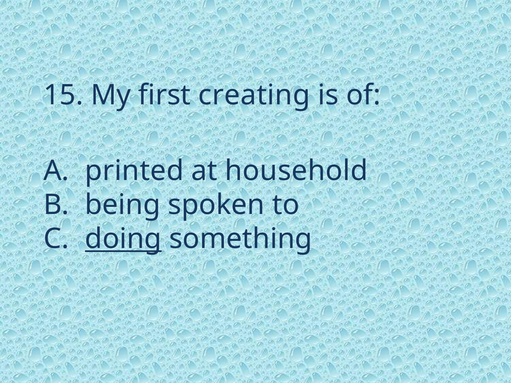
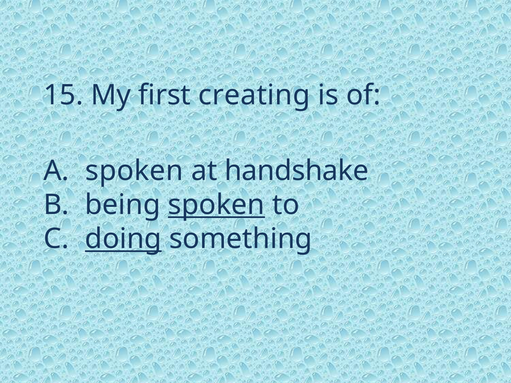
printed at (134, 171): printed -> spoken
household: household -> handshake
spoken at (216, 205) underline: none -> present
